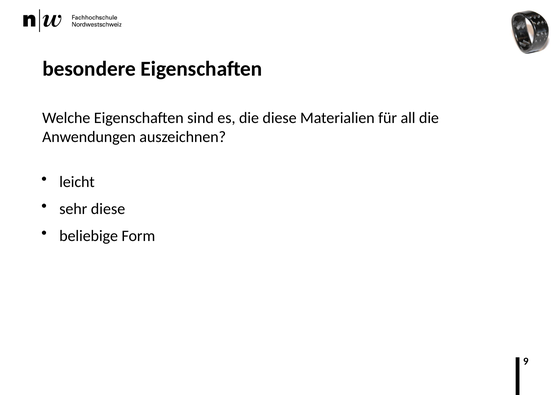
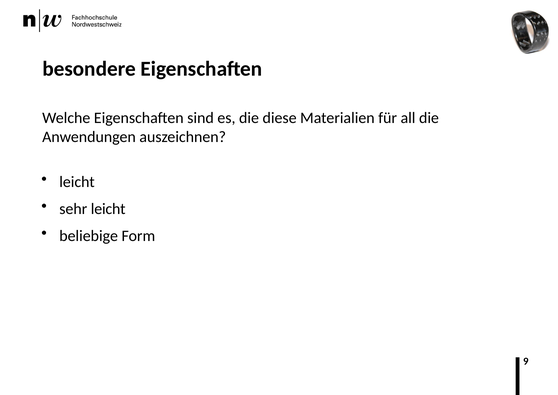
sehr diese: diese -> leicht
